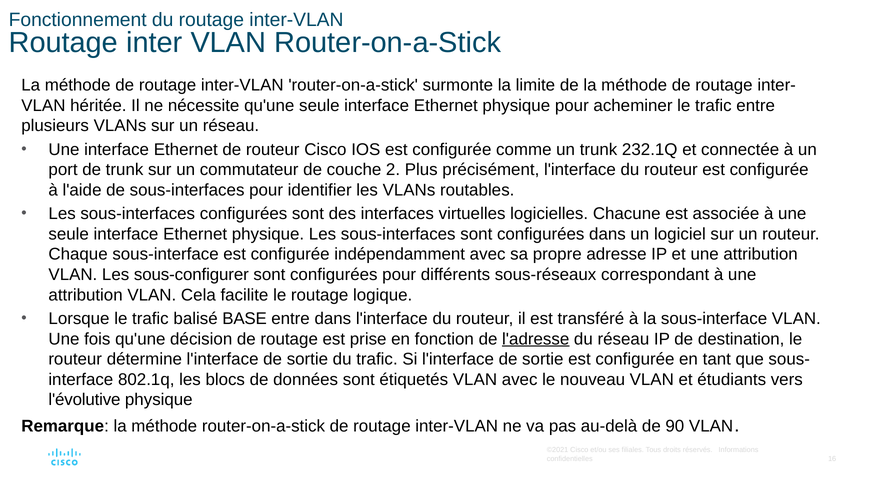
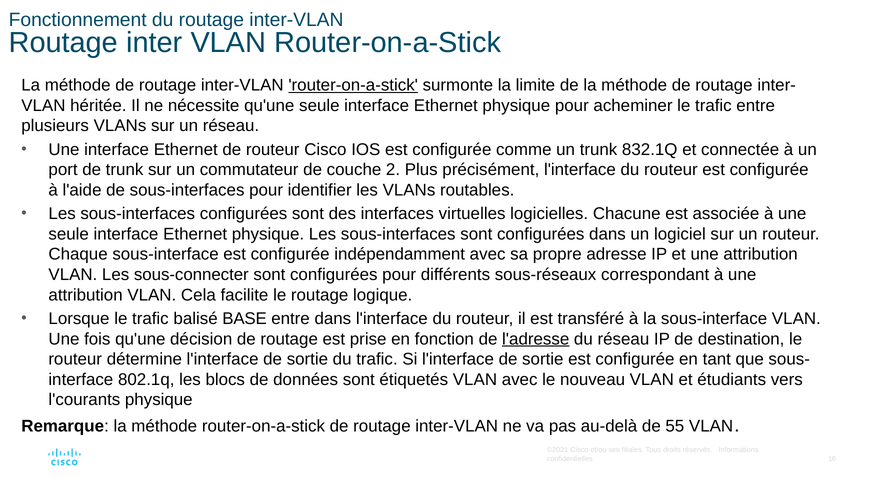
router-on-a-stick at (353, 85) underline: none -> present
232.1Q: 232.1Q -> 832.1Q
sous-configurer: sous-configurer -> sous-connecter
l'évolutive: l'évolutive -> l'courants
90: 90 -> 55
